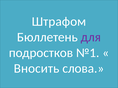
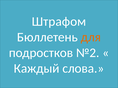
для colour: purple -> orange
№1: №1 -> №2
Вносить: Вносить -> Каждый
